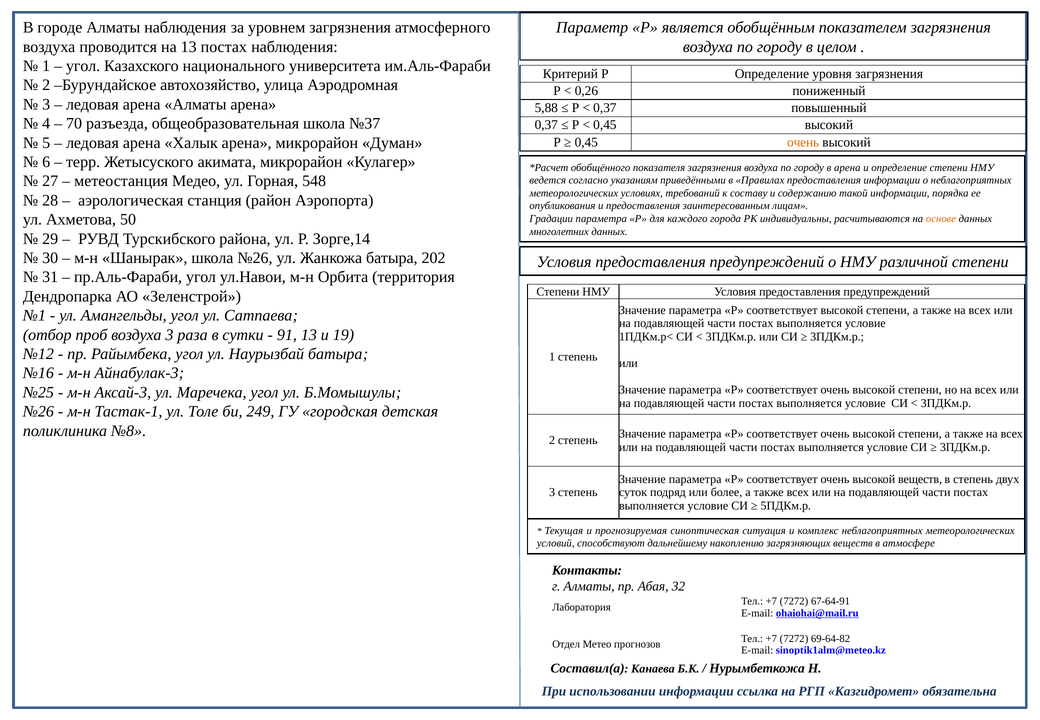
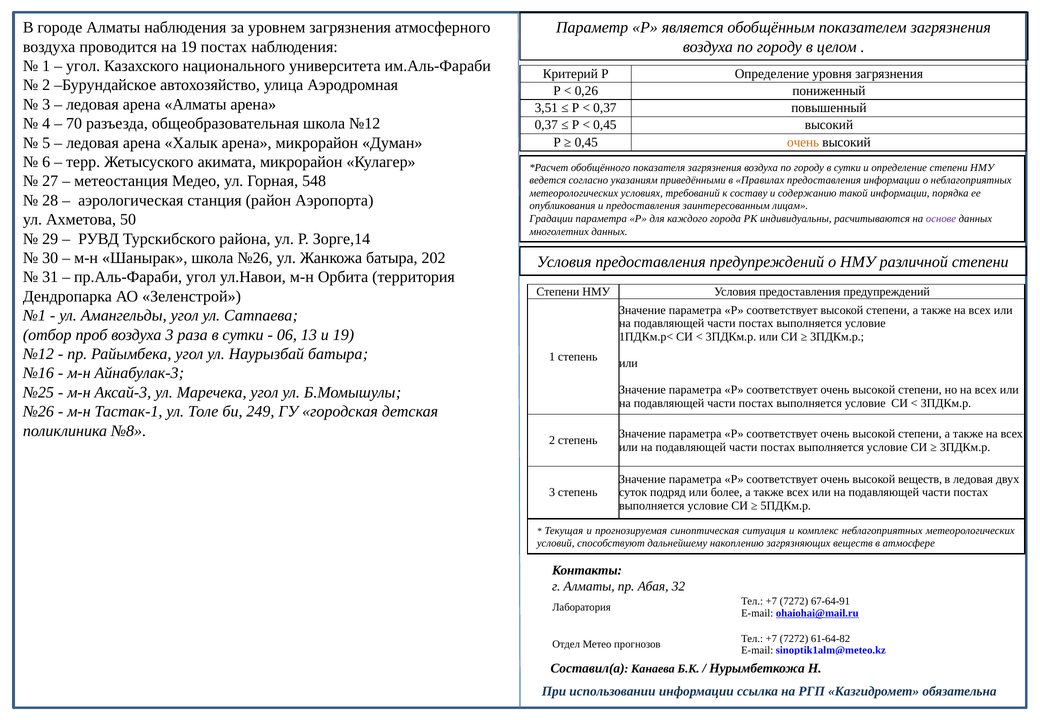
на 13: 13 -> 19
5,88: 5,88 -> 3,51
школа №37: №37 -> №12
городу в арена: арена -> сутки
основе colour: orange -> purple
91: 91 -> 06
в степень: степень -> ледовая
69-64-82: 69-64-82 -> 61-64-82
